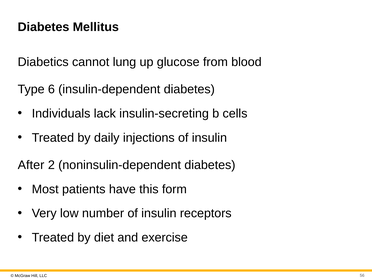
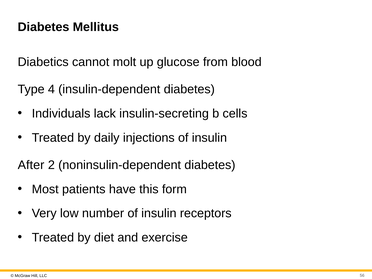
lung: lung -> molt
6: 6 -> 4
